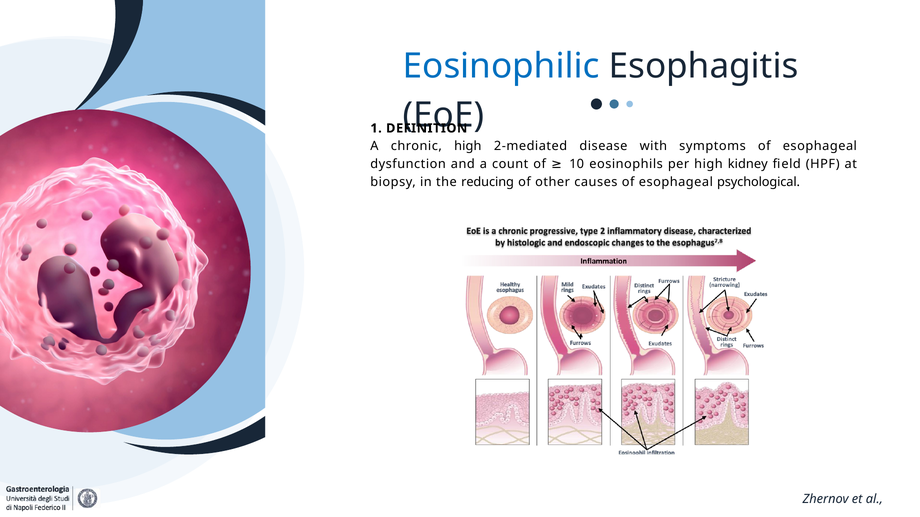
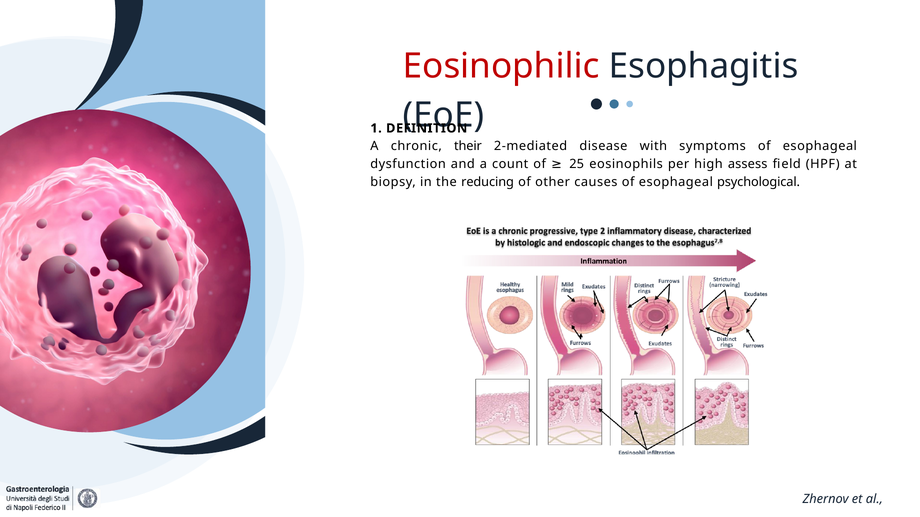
Eosinophilic colour: blue -> red
chronic high: high -> their
10: 10 -> 25
kidney: kidney -> assess
